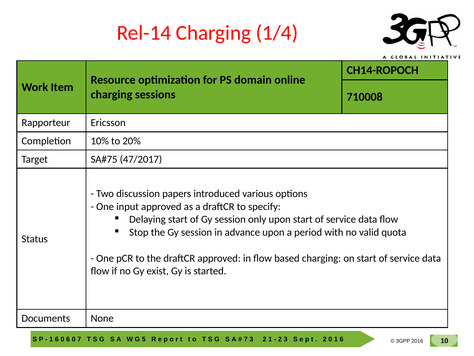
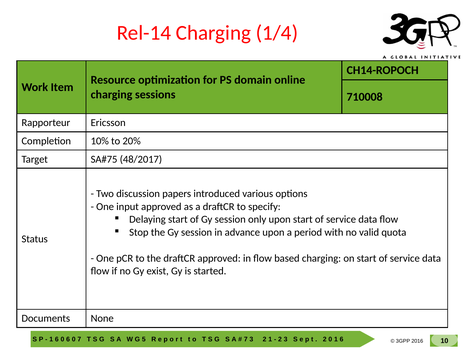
47/2017: 47/2017 -> 48/2017
